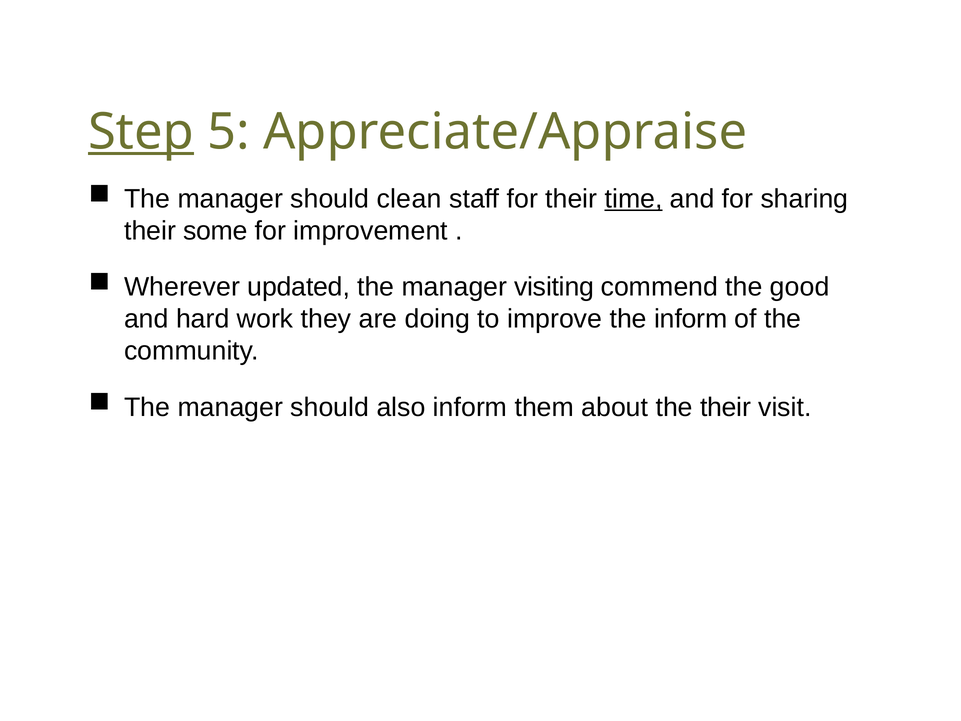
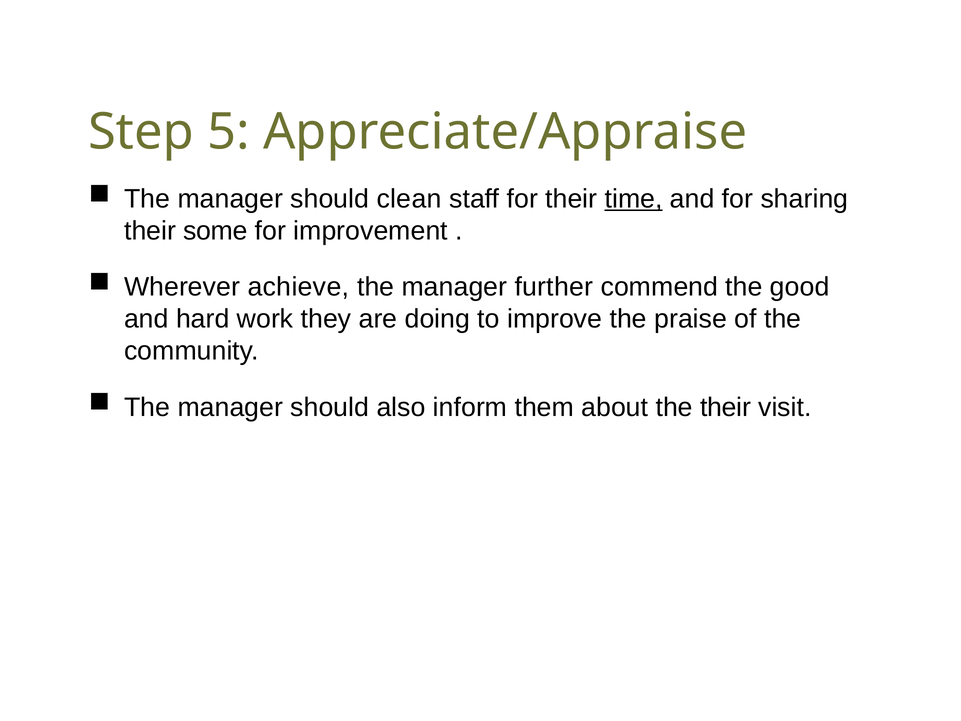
Step underline: present -> none
updated: updated -> achieve
visiting: visiting -> further
the inform: inform -> praise
